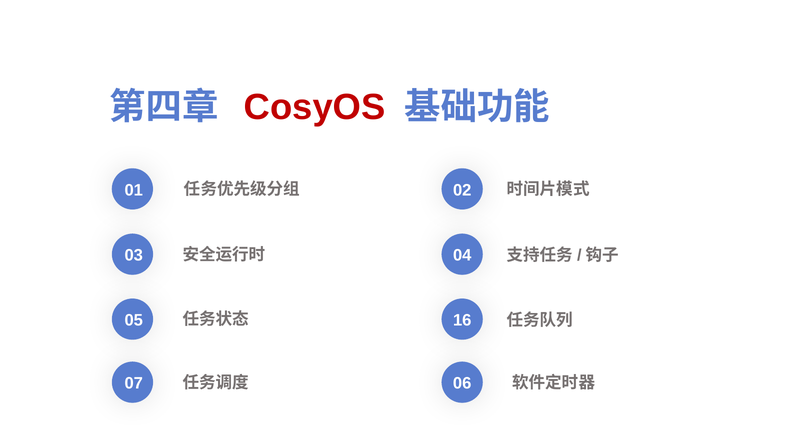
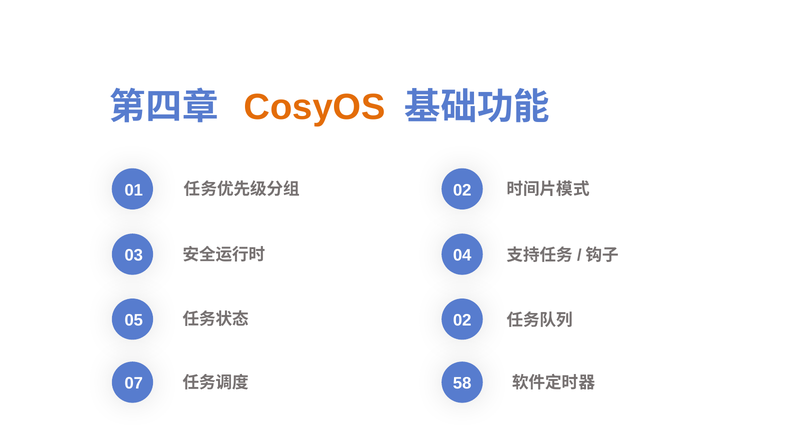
CosyOS colour: red -> orange
16 at (462, 320): 16 -> 02
06: 06 -> 58
